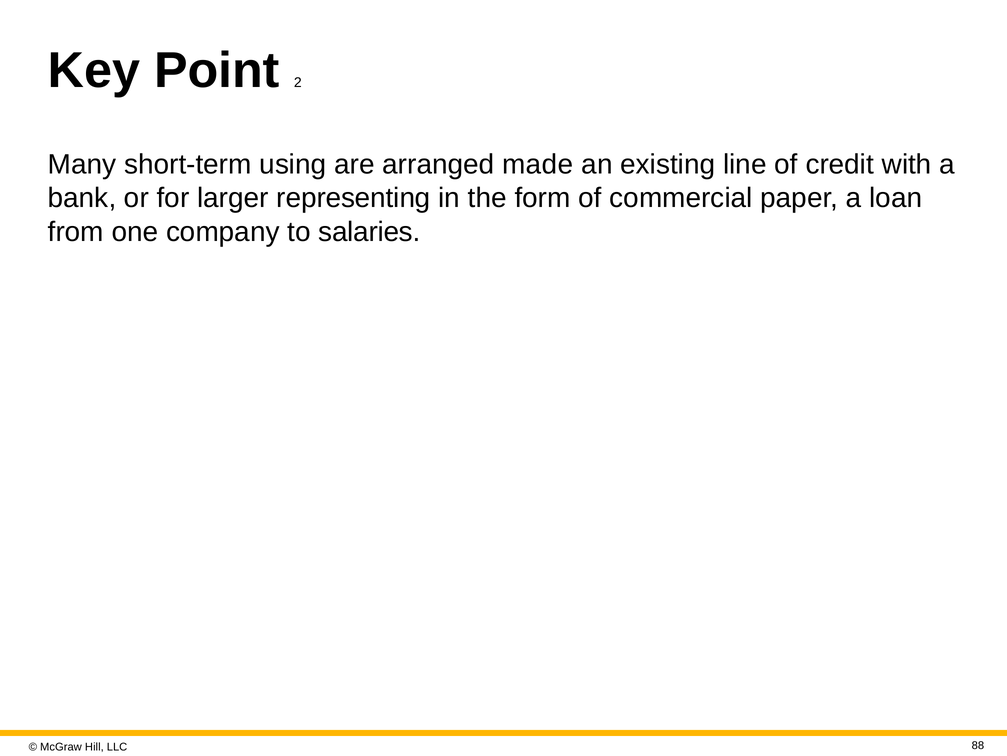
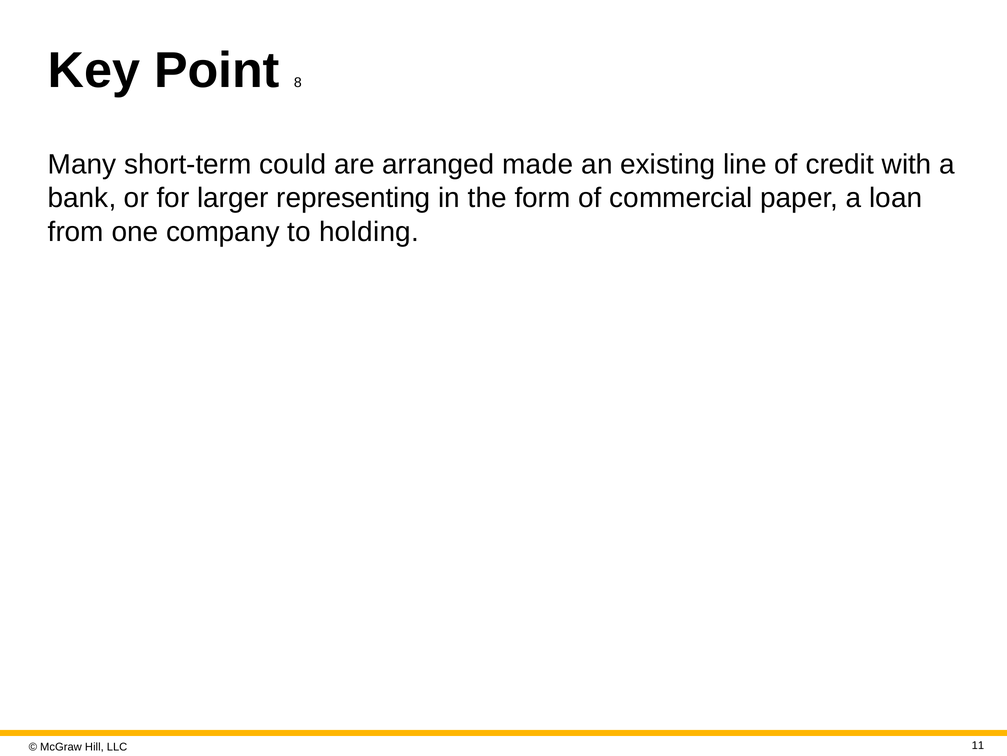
2: 2 -> 8
using: using -> could
salaries: salaries -> holding
88: 88 -> 11
